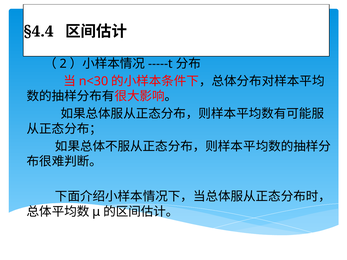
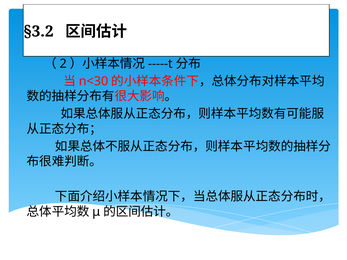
§4.4: §4.4 -> §3.2
